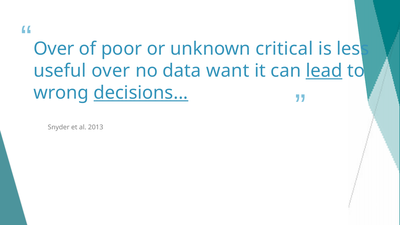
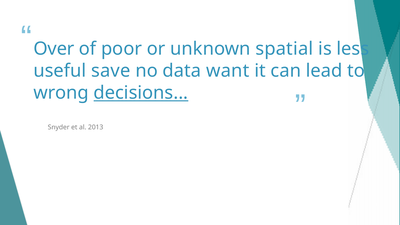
critical: critical -> spatial
useful over: over -> save
lead underline: present -> none
